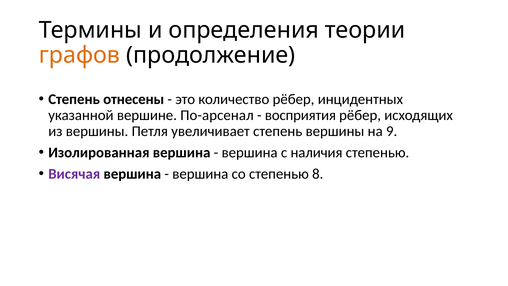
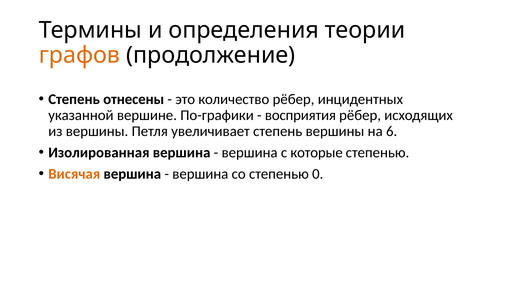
По-арсенал: По-арсенал -> По-графики
9: 9 -> 6
наличия: наличия -> которые
Висячая colour: purple -> orange
8: 8 -> 0
